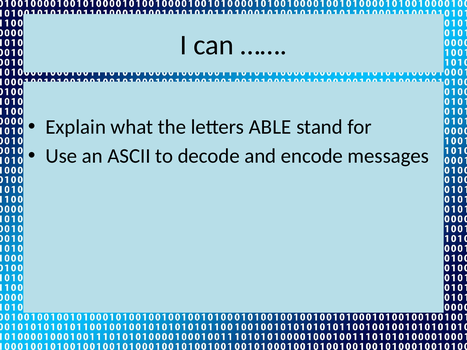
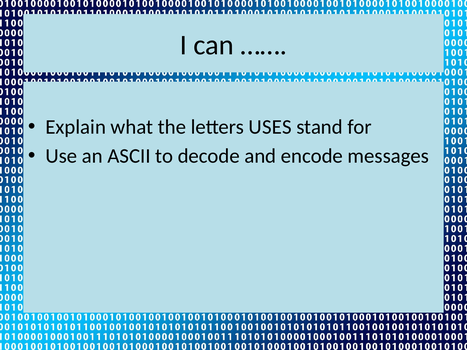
ABLE: ABLE -> USES
